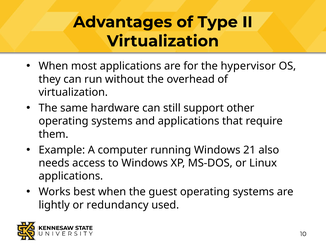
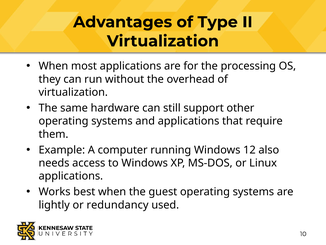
hypervisor: hypervisor -> processing
21: 21 -> 12
